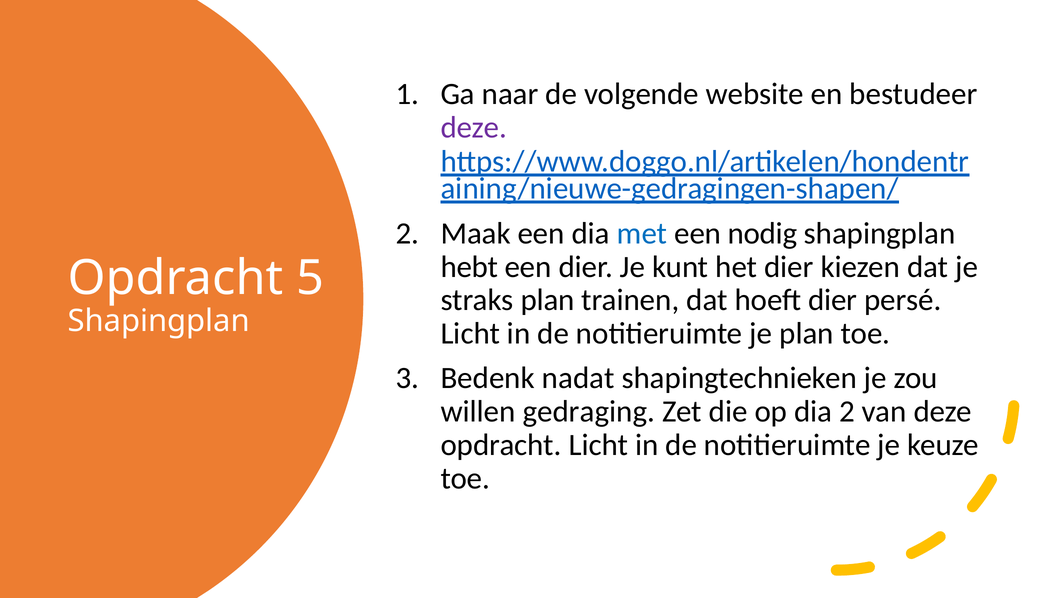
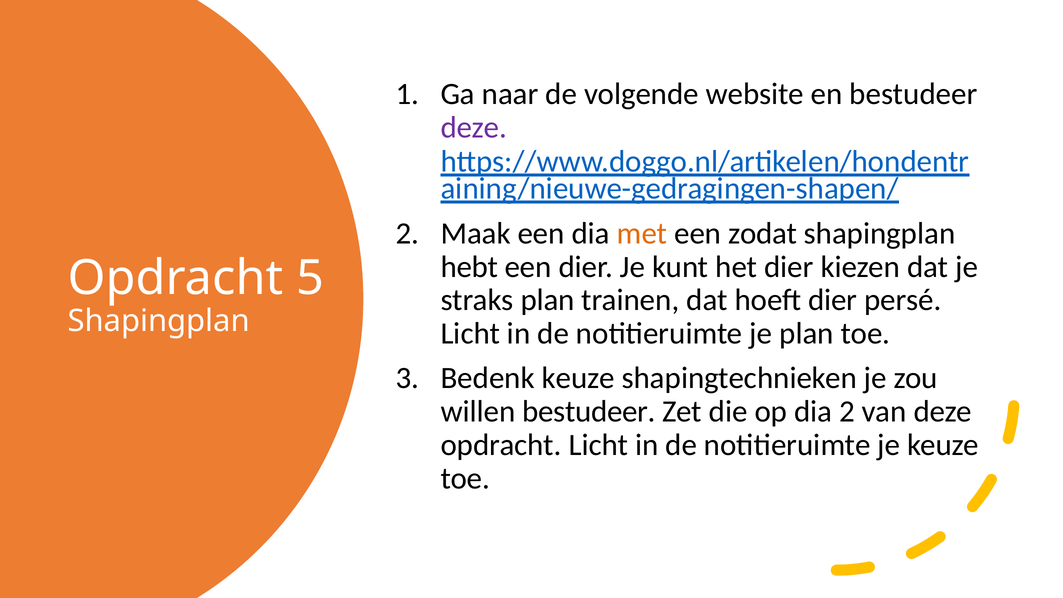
met colour: blue -> orange
nodig: nodig -> zodat
Bedenk nadat: nadat -> keuze
willen gedraging: gedraging -> bestudeer
